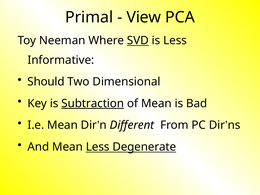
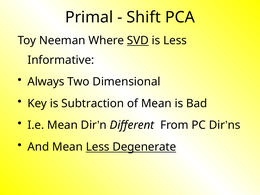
View: View -> Shift
Should: Should -> Always
Subtraction underline: present -> none
